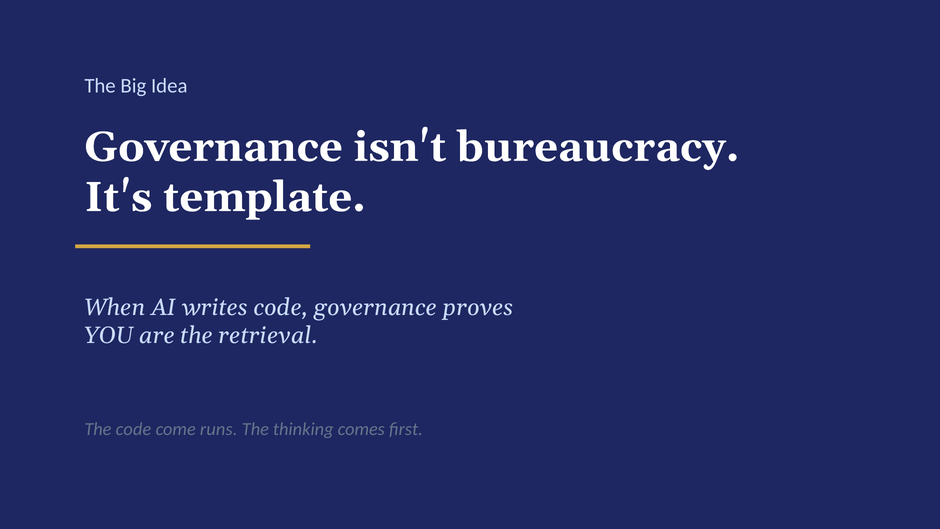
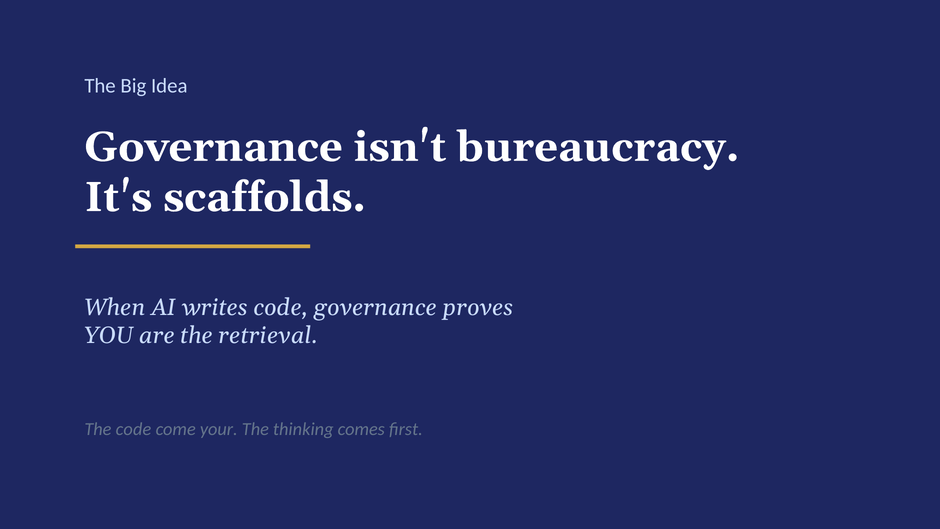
template: template -> scaffolds
runs: runs -> your
